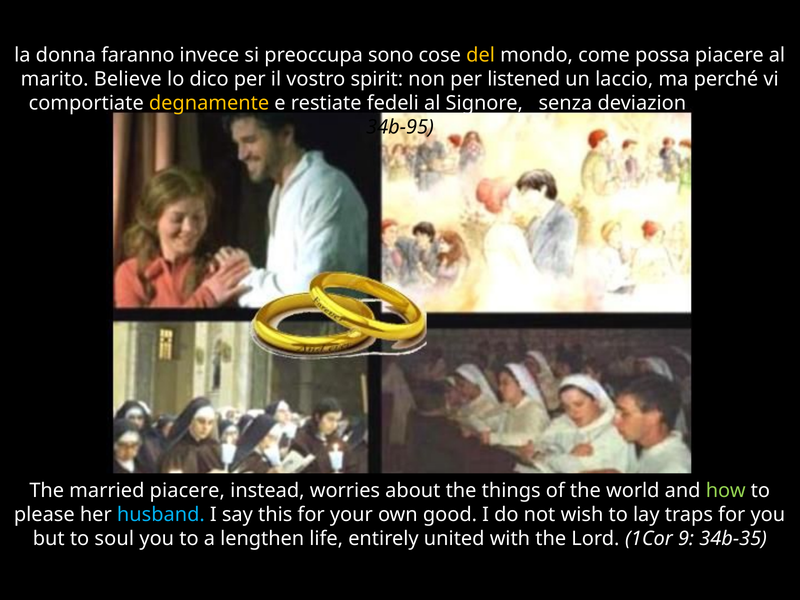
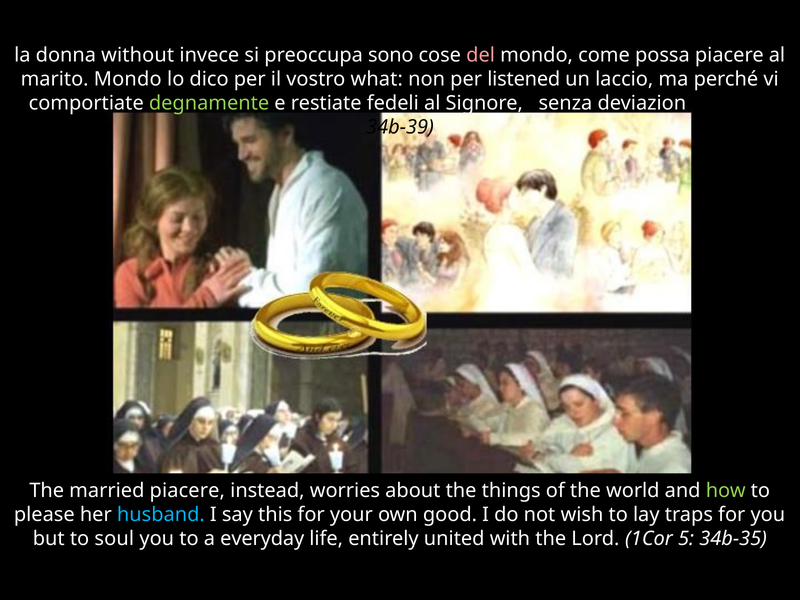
faranno: faranno -> without
del colour: yellow -> pink
marito Believe: Believe -> Mondo
spirit: spirit -> what
degnamente colour: yellow -> light green
34b-95: 34b-95 -> 34b-39
lengthen: lengthen -> everyday
9: 9 -> 5
